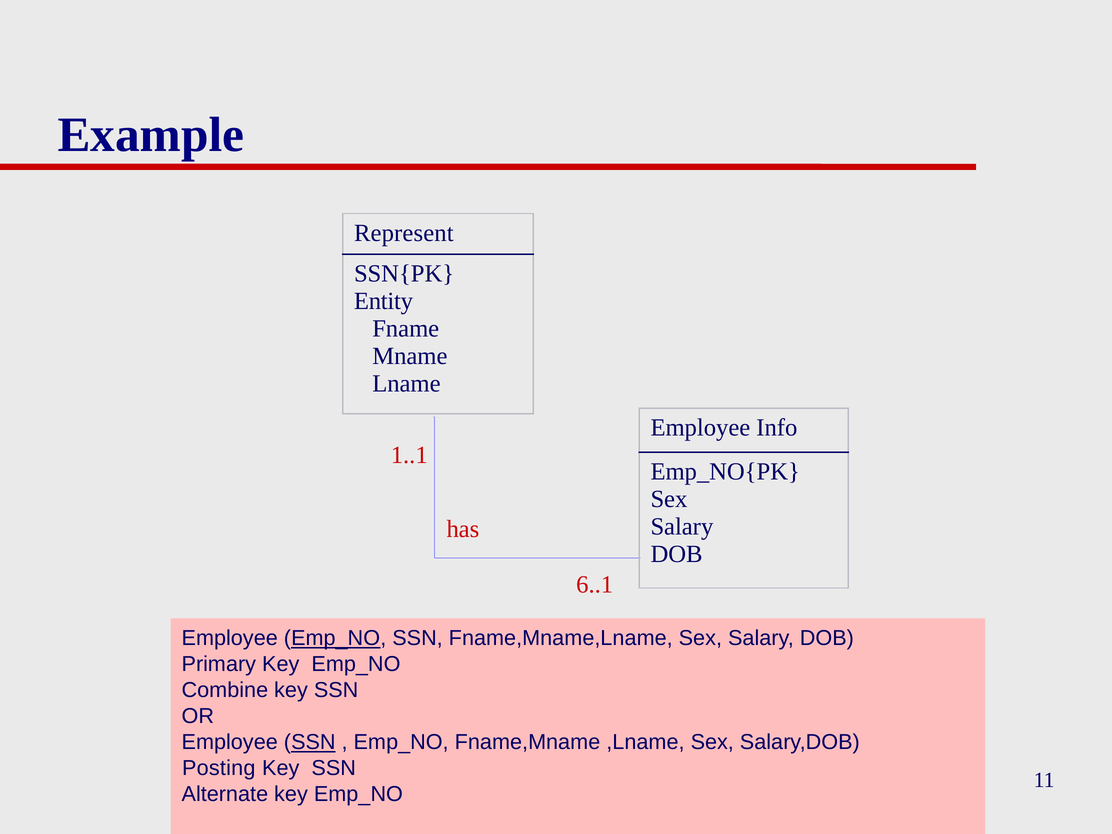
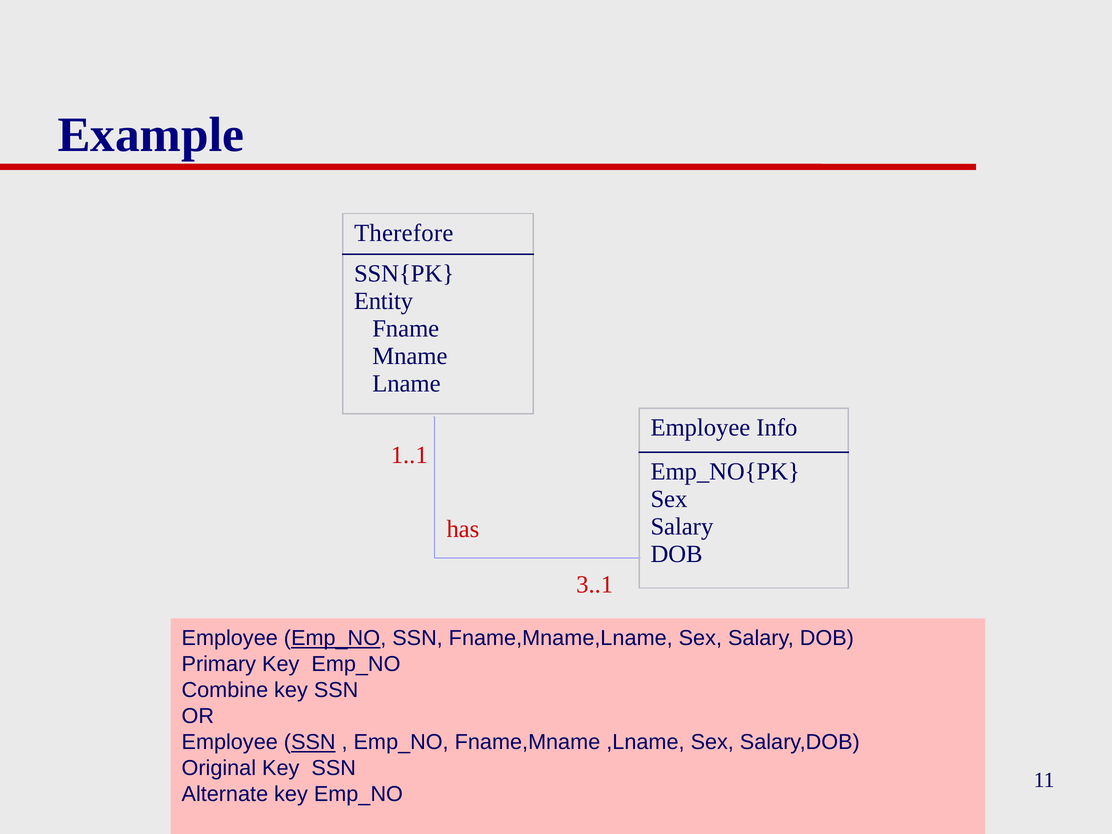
Represent: Represent -> Therefore
6..1: 6..1 -> 3..1
Posting: Posting -> Original
